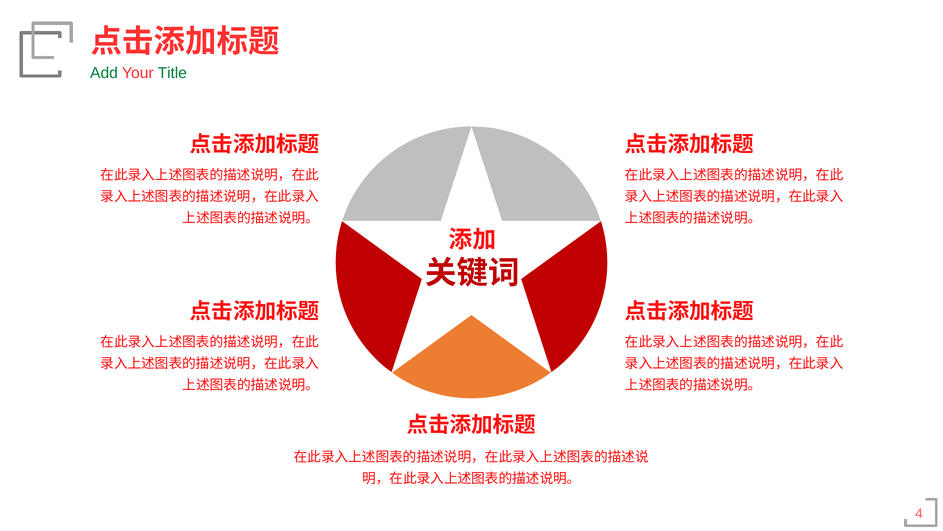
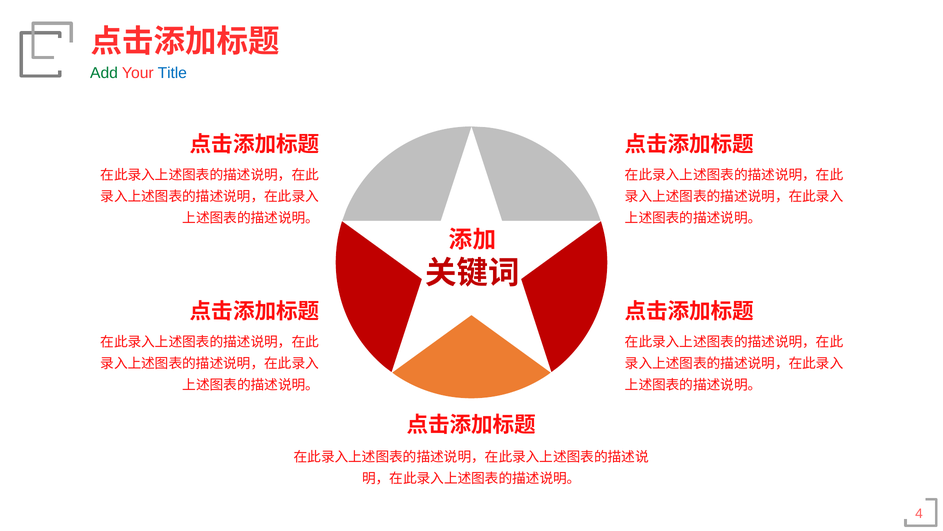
Title colour: green -> blue
